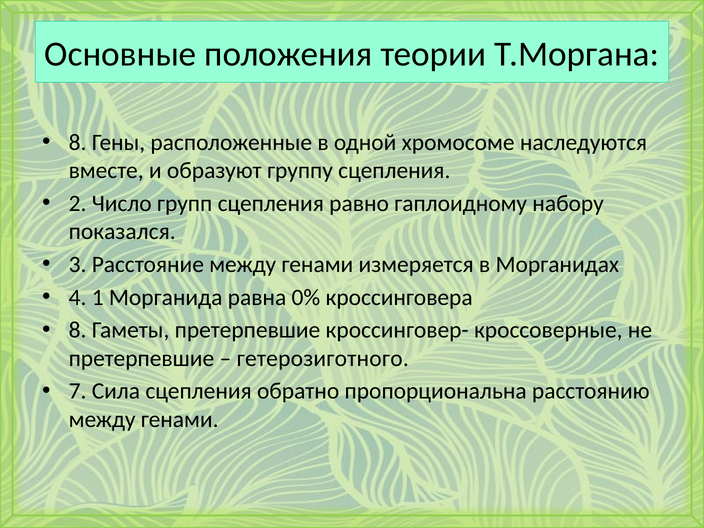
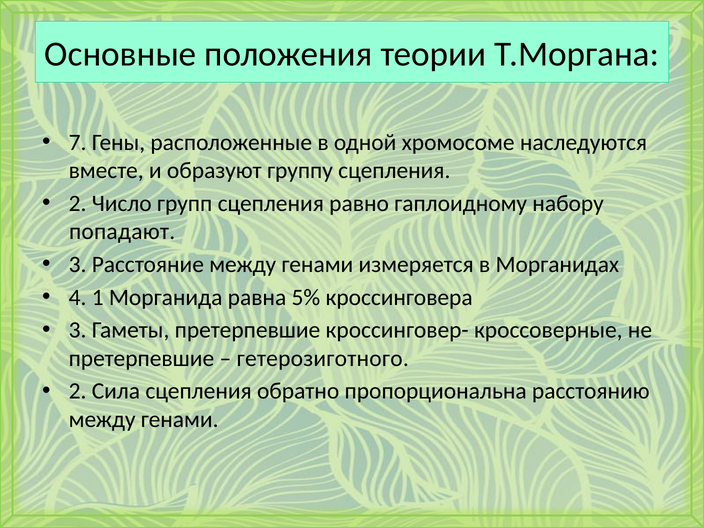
8 at (78, 142): 8 -> 7
показался: показался -> попадают
0%: 0% -> 5%
8 at (78, 330): 8 -> 3
7 at (78, 391): 7 -> 2
